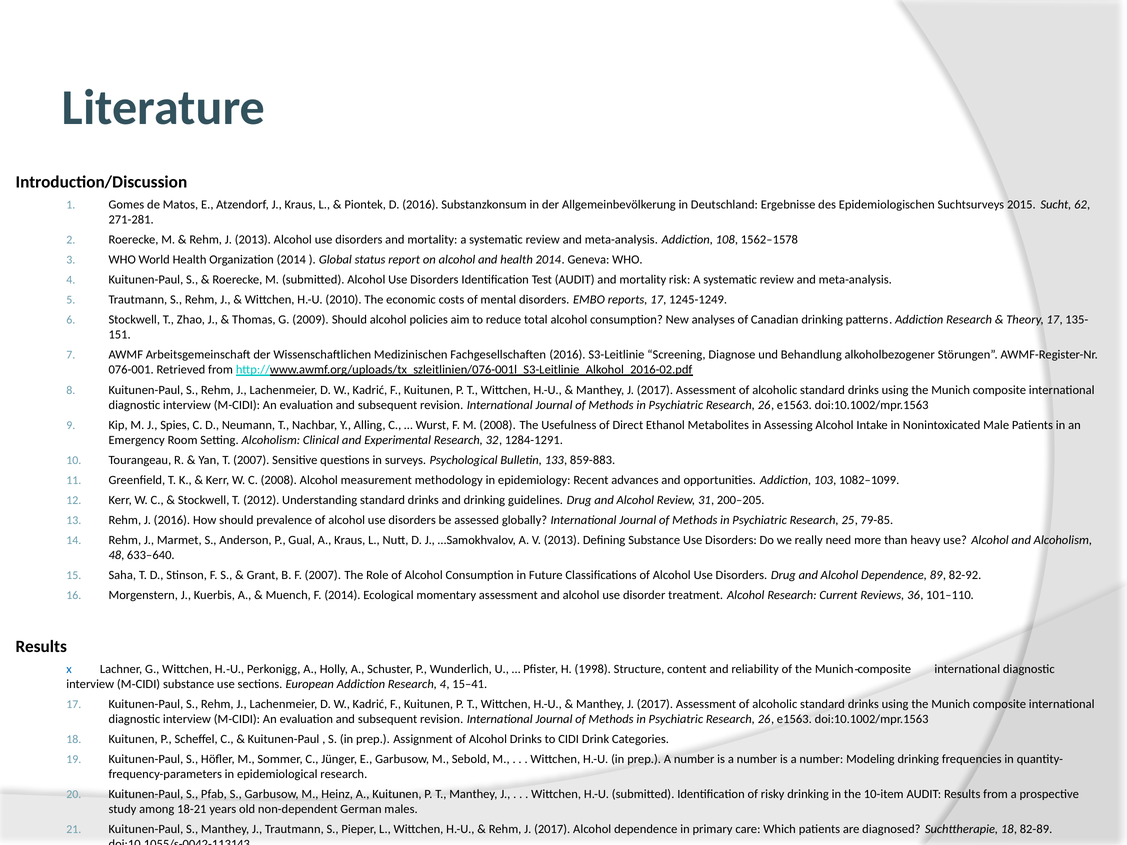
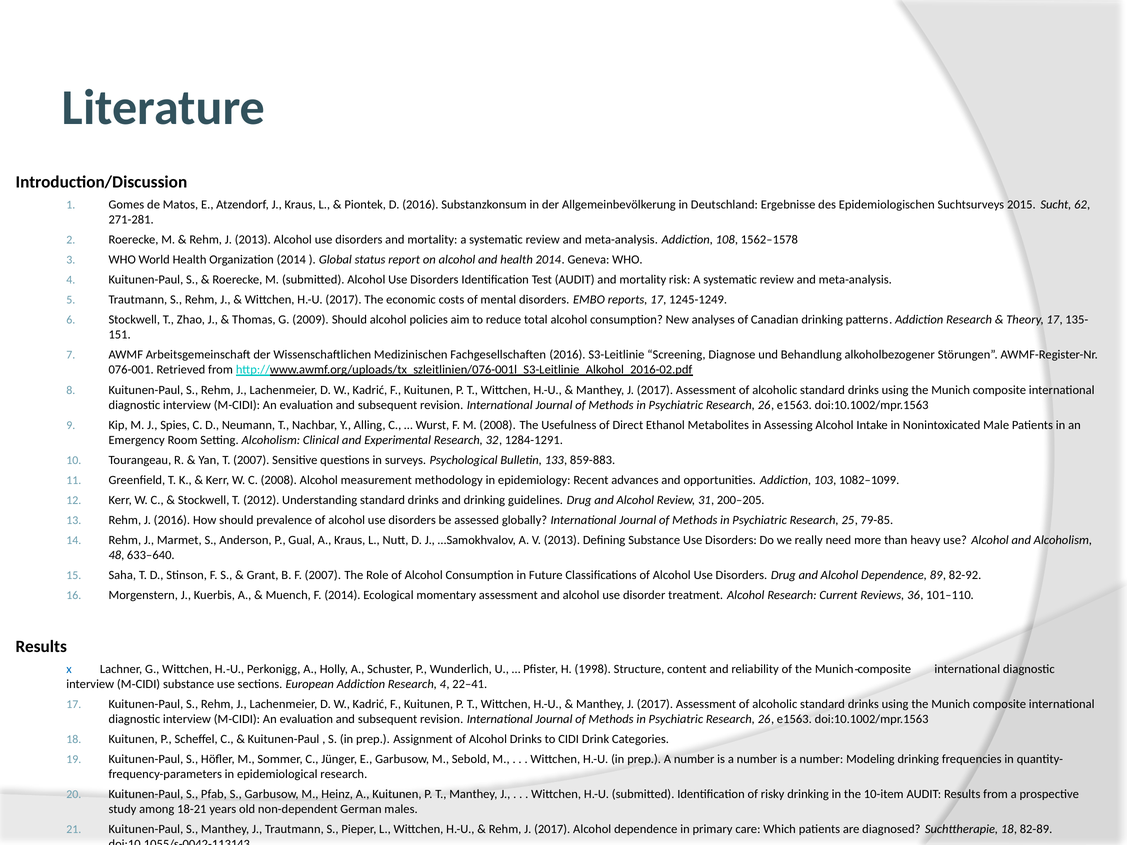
H.-U 2010: 2010 -> 2017
15–41: 15–41 -> 22–41
